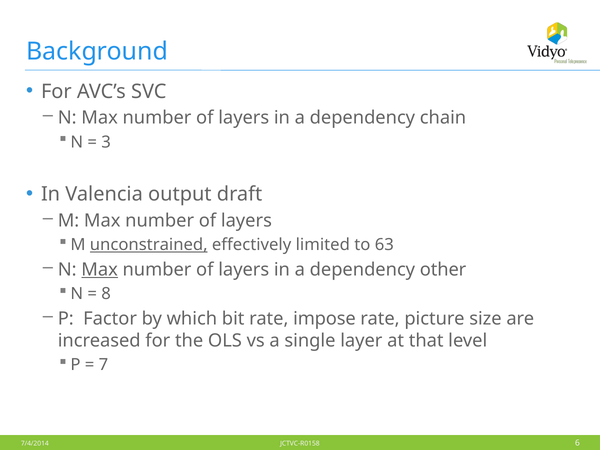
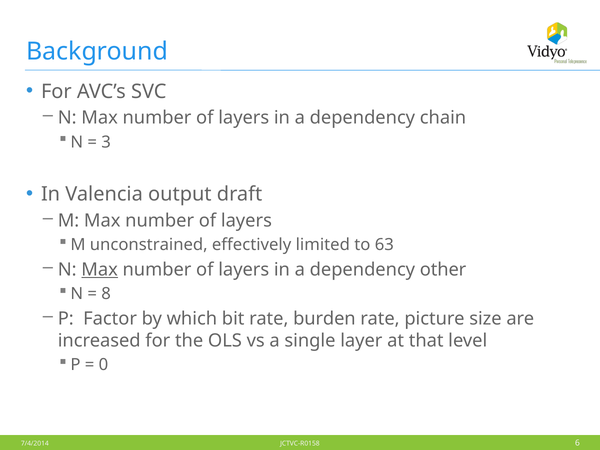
unconstrained underline: present -> none
impose: impose -> burden
7: 7 -> 0
